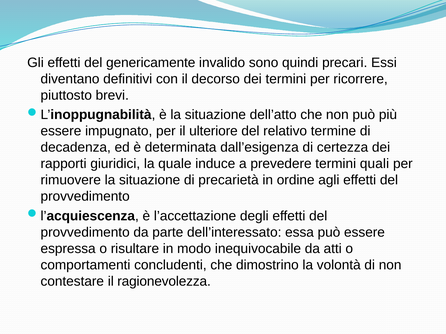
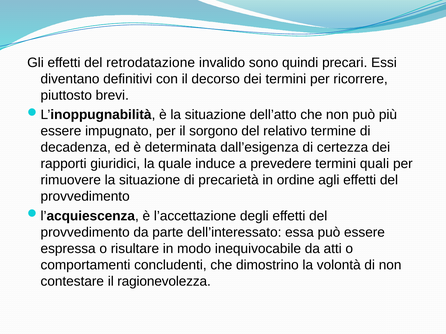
genericamente: genericamente -> retrodatazione
ulteriore: ulteriore -> sorgono
